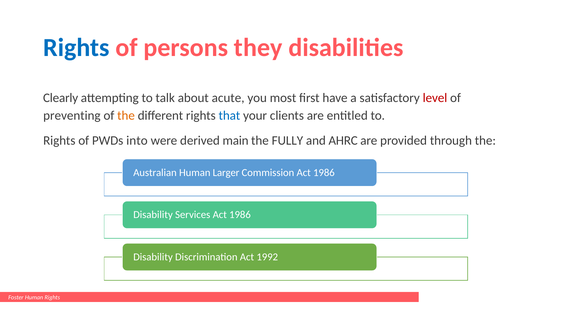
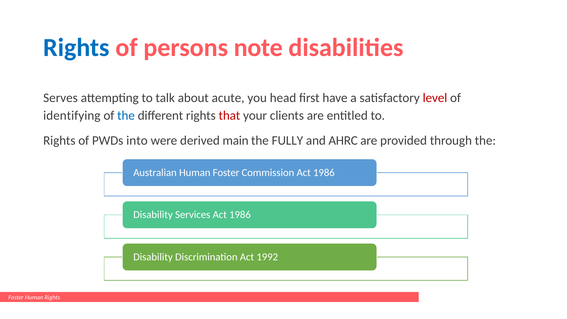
they: they -> note
Clearly: Clearly -> Serves
most: most -> head
preventing: preventing -> identifying
the at (126, 116) colour: orange -> blue
that colour: blue -> red
Human Larger: Larger -> Foster
